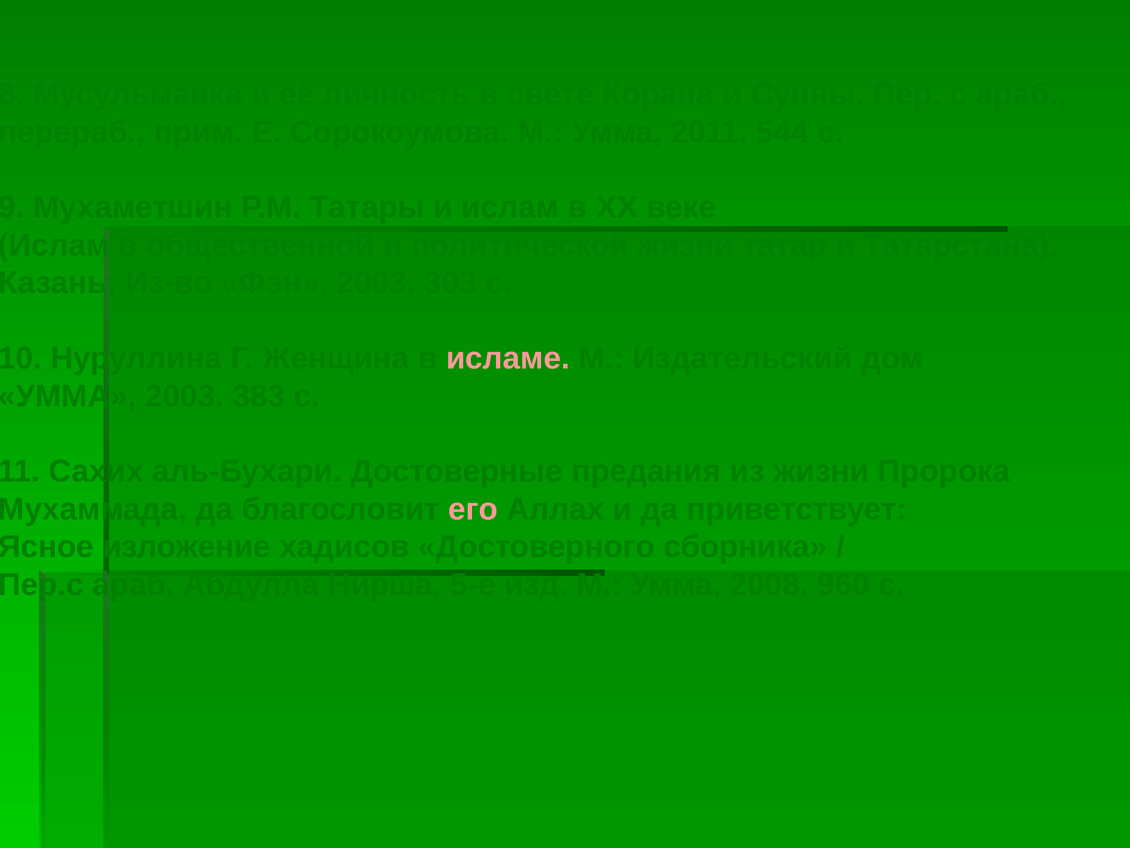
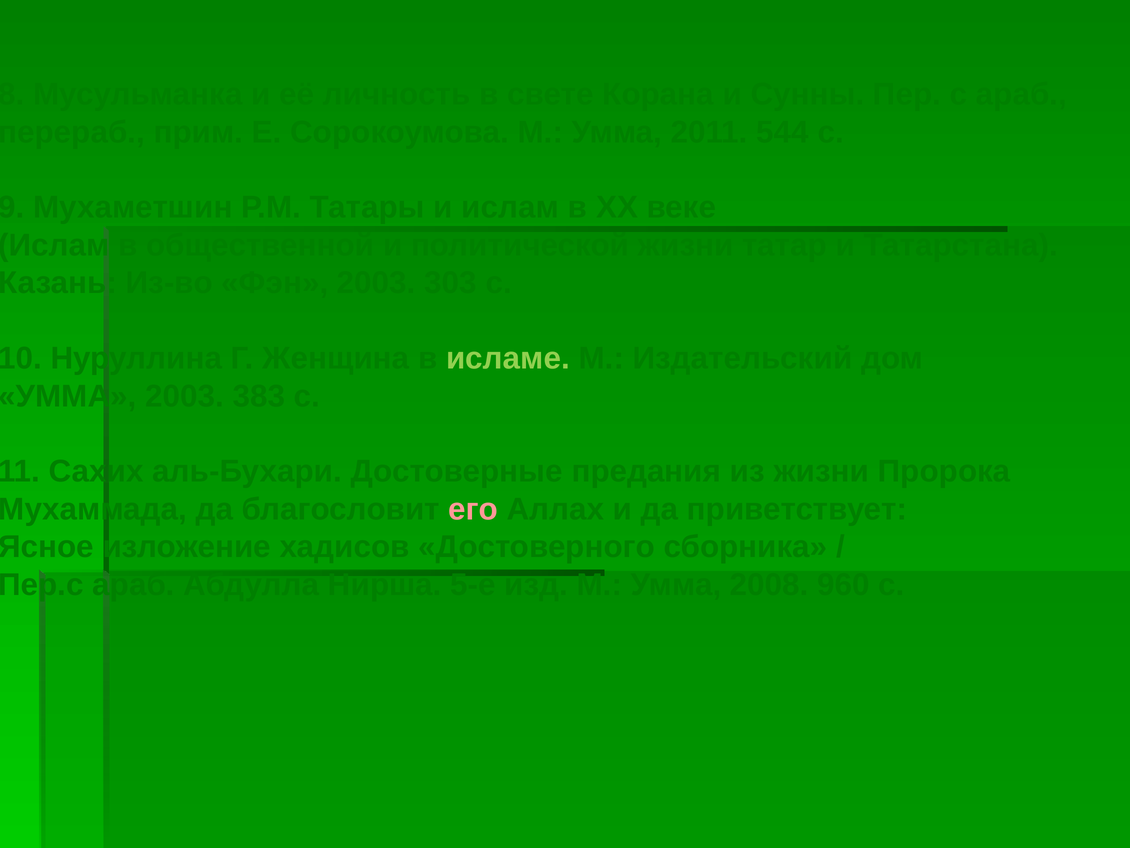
исламе colour: pink -> light green
